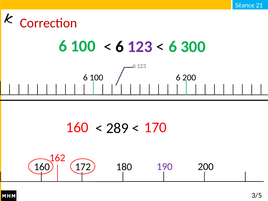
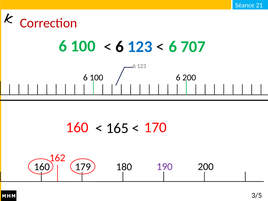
300: 300 -> 707
123 at (140, 47) colour: purple -> blue
289: 289 -> 165
172: 172 -> 179
